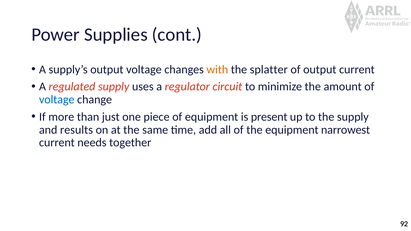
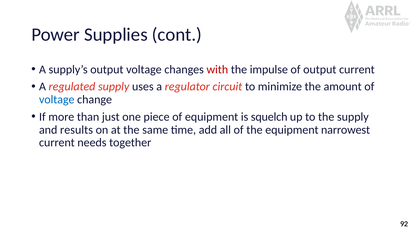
with colour: orange -> red
splatter: splatter -> impulse
present: present -> squelch
